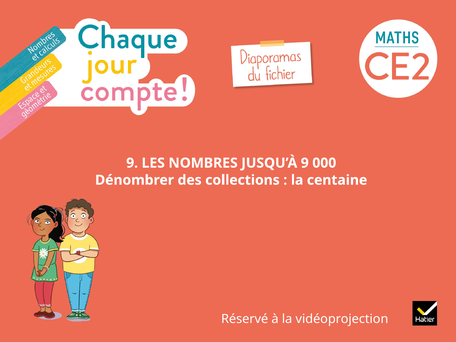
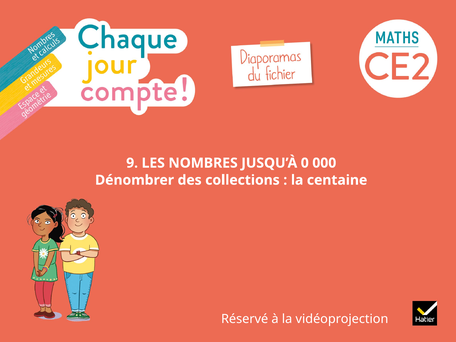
JUSQU’À 9: 9 -> 0
